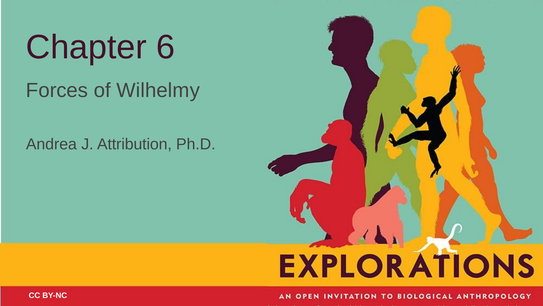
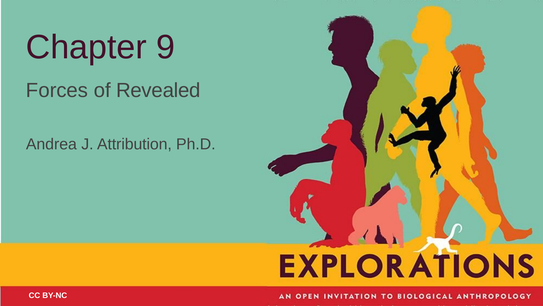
6: 6 -> 9
Wilhelmy: Wilhelmy -> Revealed
